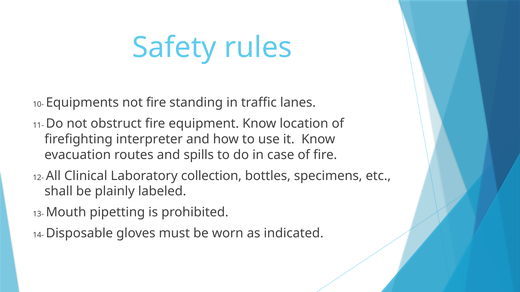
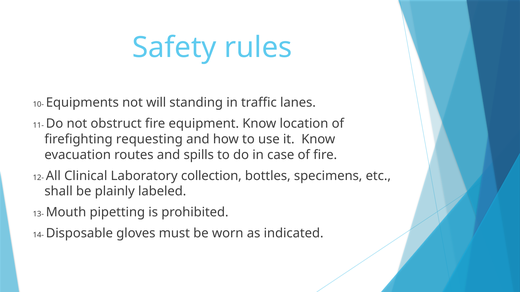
not fire: fire -> will
interpreter: interpreter -> requesting
